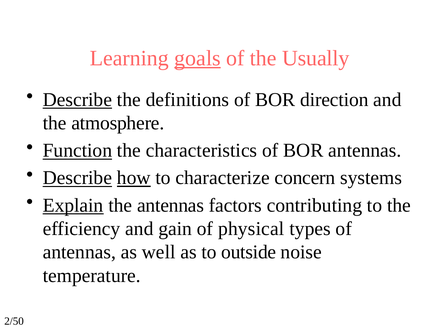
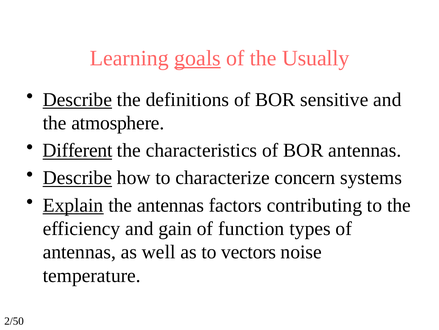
direction: direction -> sensitive
Function: Function -> Different
how underline: present -> none
physical: physical -> function
outside: outside -> vectors
